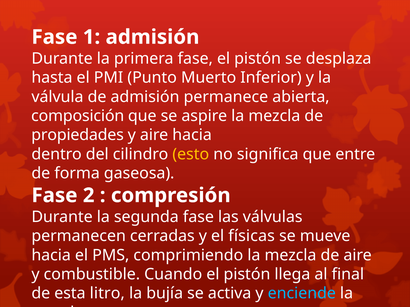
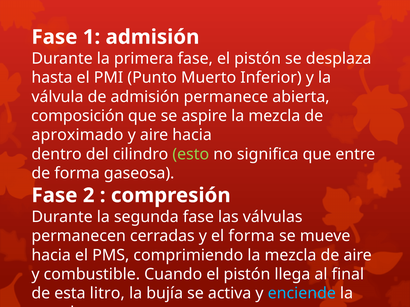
propiedades: propiedades -> aproximado
esto colour: yellow -> light green
el físicas: físicas -> forma
